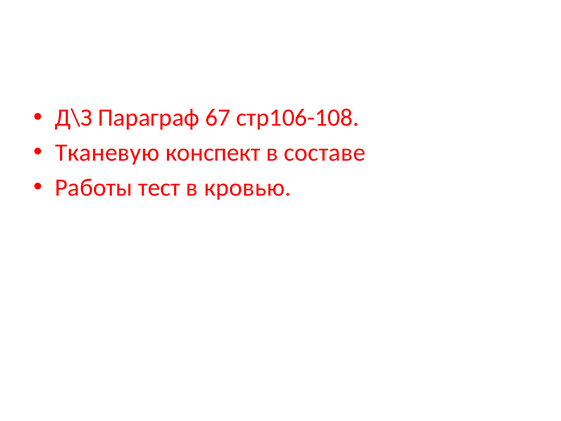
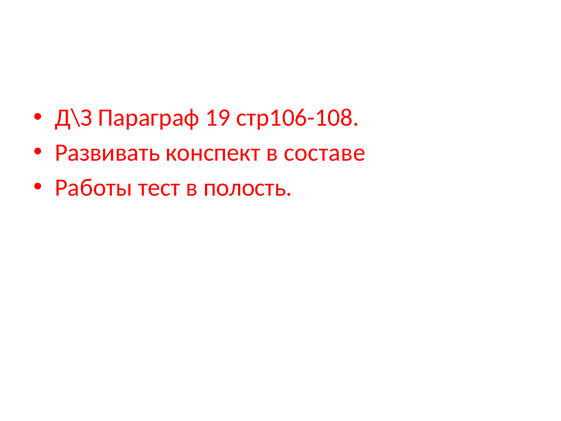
67: 67 -> 19
Тканевую: Тканевую -> Развивать
кровью: кровью -> полость
